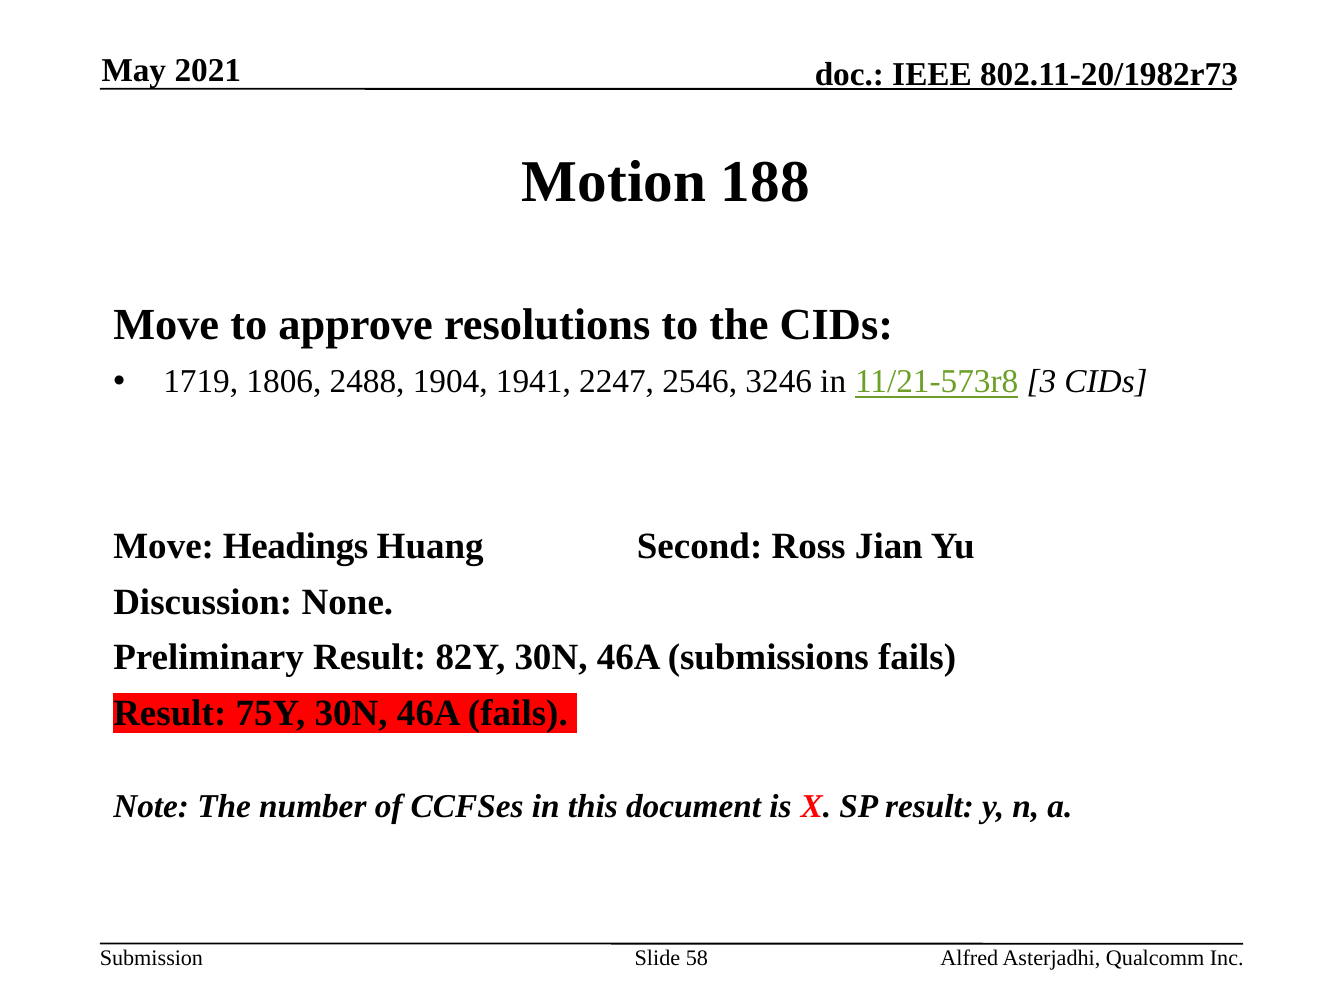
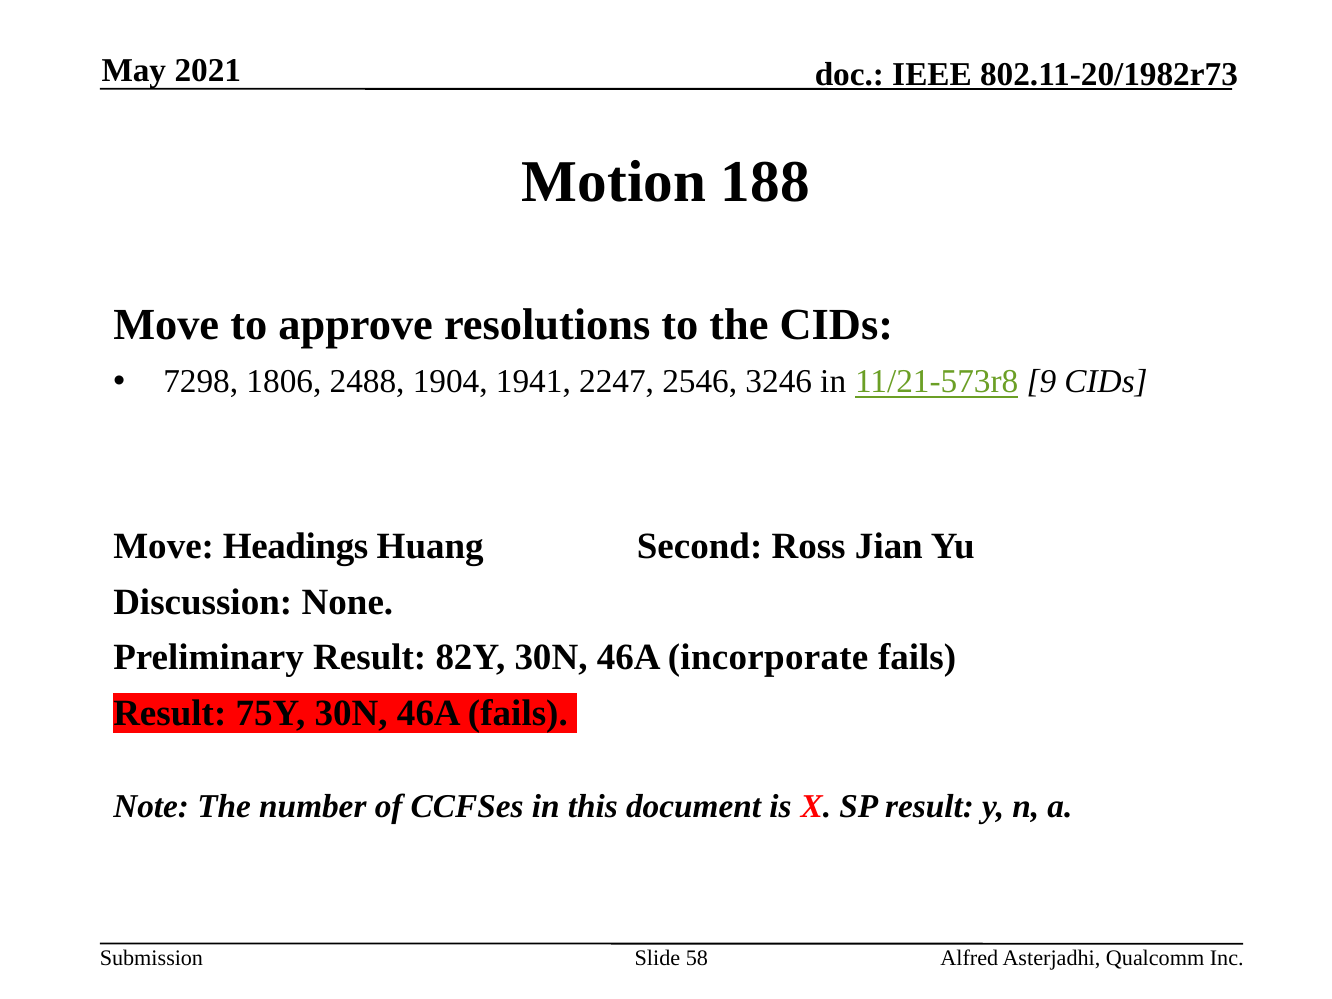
1719: 1719 -> 7298
3: 3 -> 9
submissions: submissions -> incorporate
